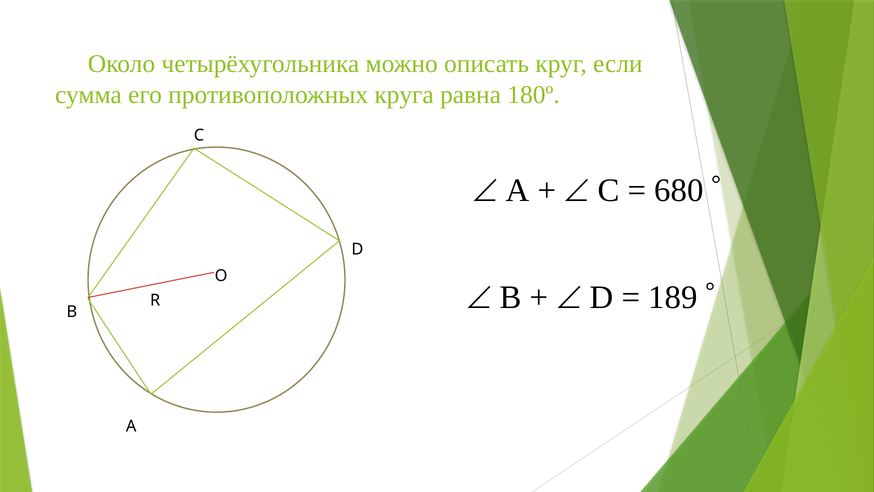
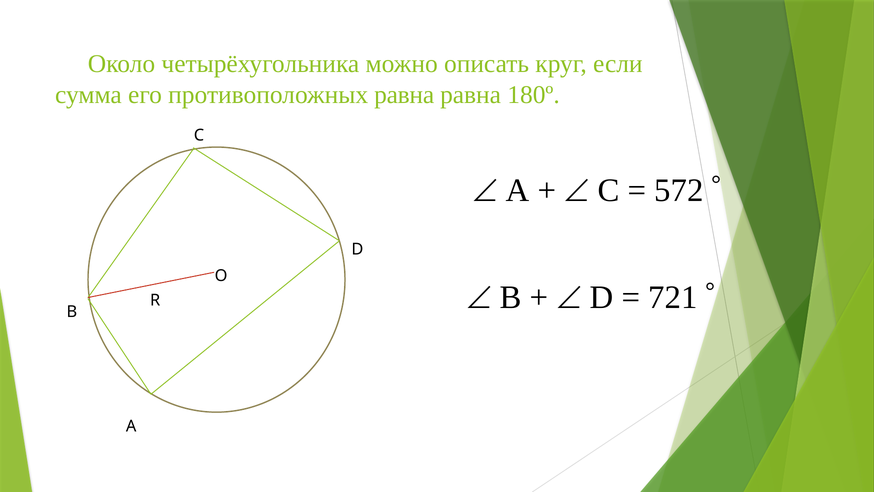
противоположных круга: круга -> равна
680: 680 -> 572
189: 189 -> 721
